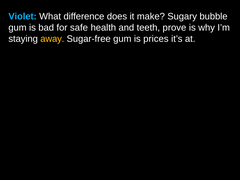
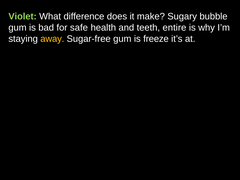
Violet colour: light blue -> light green
prove: prove -> entire
prices: prices -> freeze
